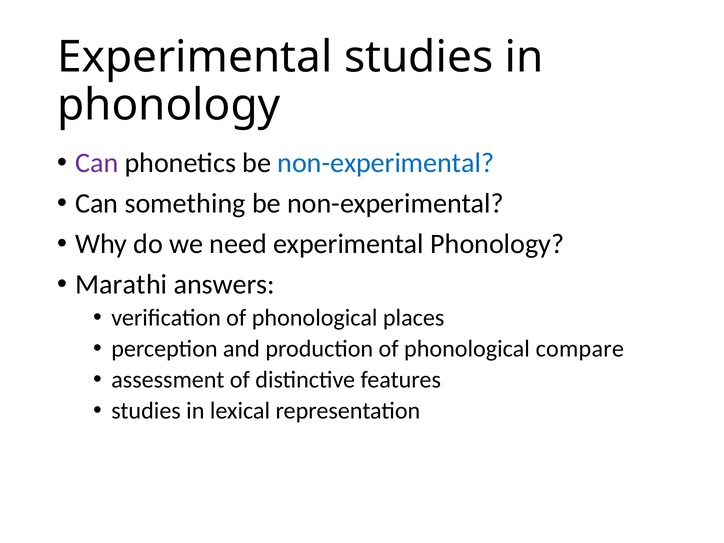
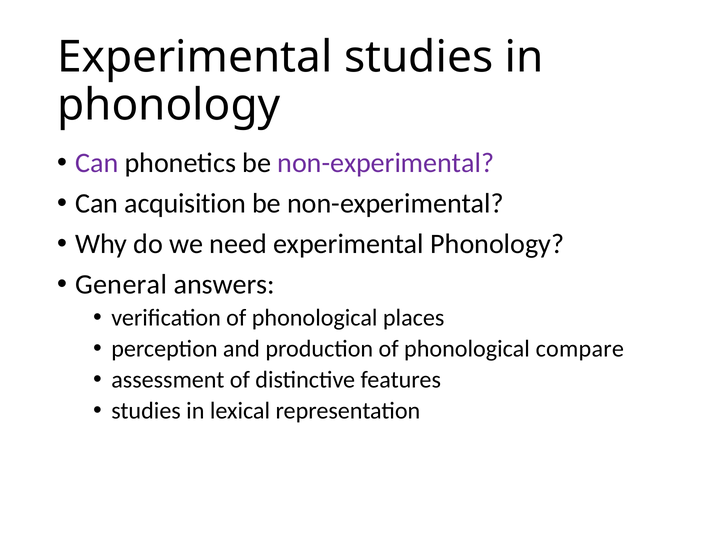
non-experimental at (386, 163) colour: blue -> purple
something: something -> acquisition
Marathi: Marathi -> General
